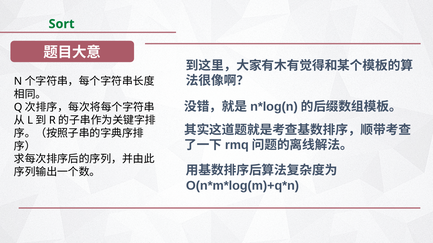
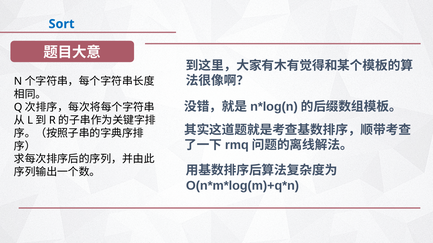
Sort colour: green -> blue
